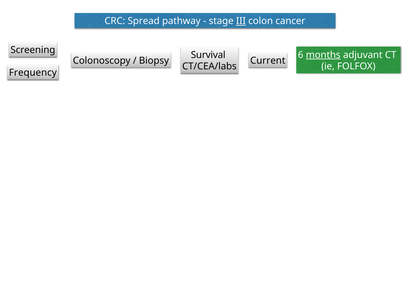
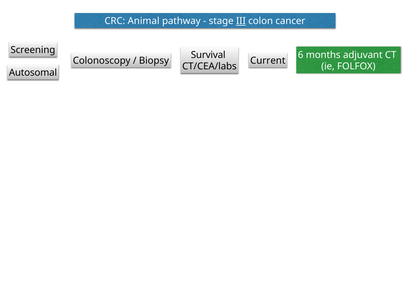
Spread: Spread -> Animal
months underline: present -> none
Frequency: Frequency -> Autosomal
